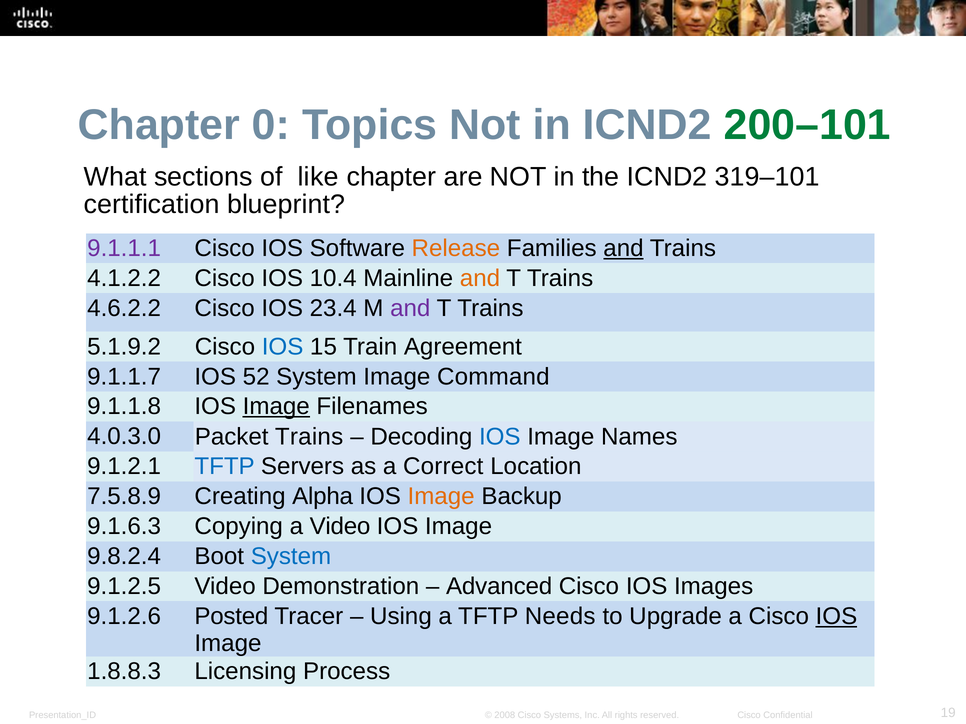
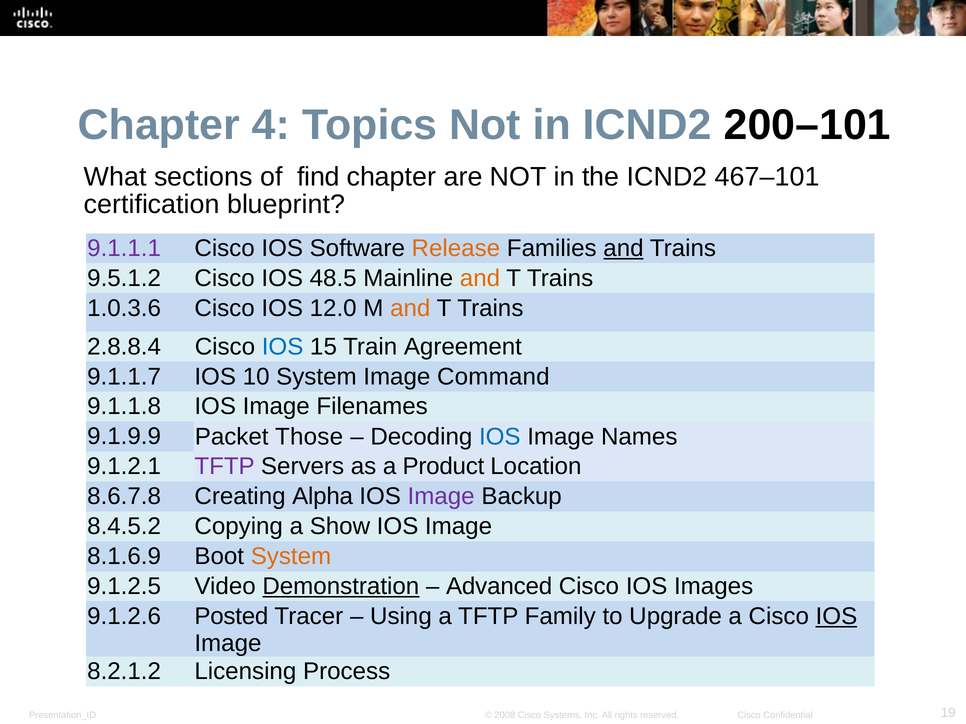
0: 0 -> 4
200–101 colour: green -> black
like: like -> find
319–101: 319–101 -> 467–101
4.1.2.2: 4.1.2.2 -> 9.5.1.2
10.4: 10.4 -> 48.5
4.6.2.2: 4.6.2.2 -> 1.0.3.6
23.4: 23.4 -> 12.0
and at (410, 308) colour: purple -> orange
5.1.9.2: 5.1.9.2 -> 2.8.8.4
52: 52 -> 10
Image at (276, 407) underline: present -> none
4.0.3.0: 4.0.3.0 -> 9.1.9.9
Packet Trains: Trains -> Those
TFTP at (225, 467) colour: blue -> purple
Correct: Correct -> Product
7.5.8.9: 7.5.8.9 -> 8.6.7.8
Image at (441, 497) colour: orange -> purple
9.1.6.3: 9.1.6.3 -> 8.4.5.2
a Video: Video -> Show
9.8.2.4: 9.8.2.4 -> 8.1.6.9
System at (291, 557) colour: blue -> orange
Demonstration underline: none -> present
Needs: Needs -> Family
1.8.8.3: 1.8.8.3 -> 8.2.1.2
